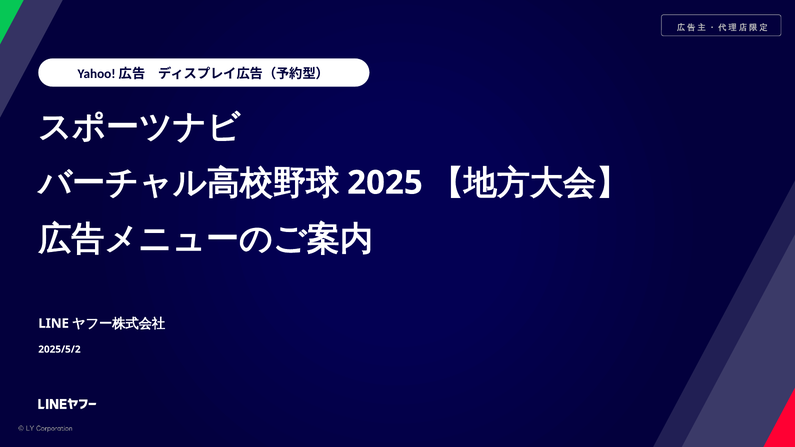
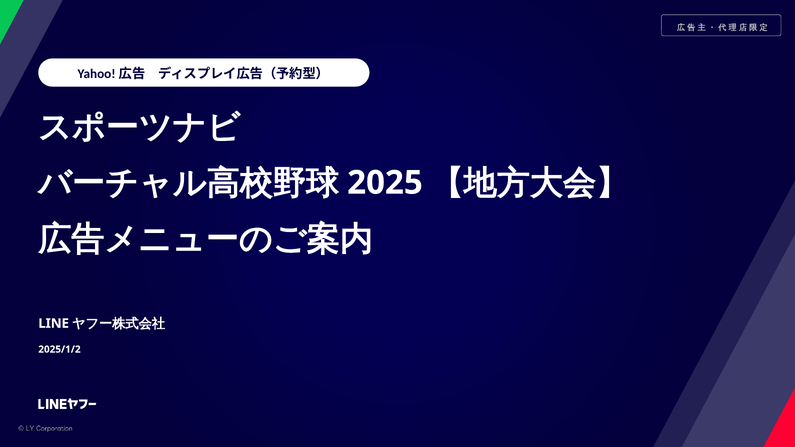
2025/5/2: 2025/5/2 -> 2025/1/2
